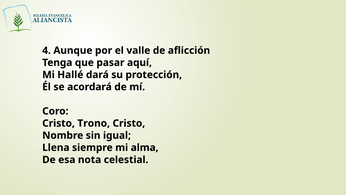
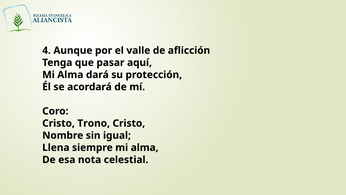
Hallé at (70, 75): Hallé -> Alma
